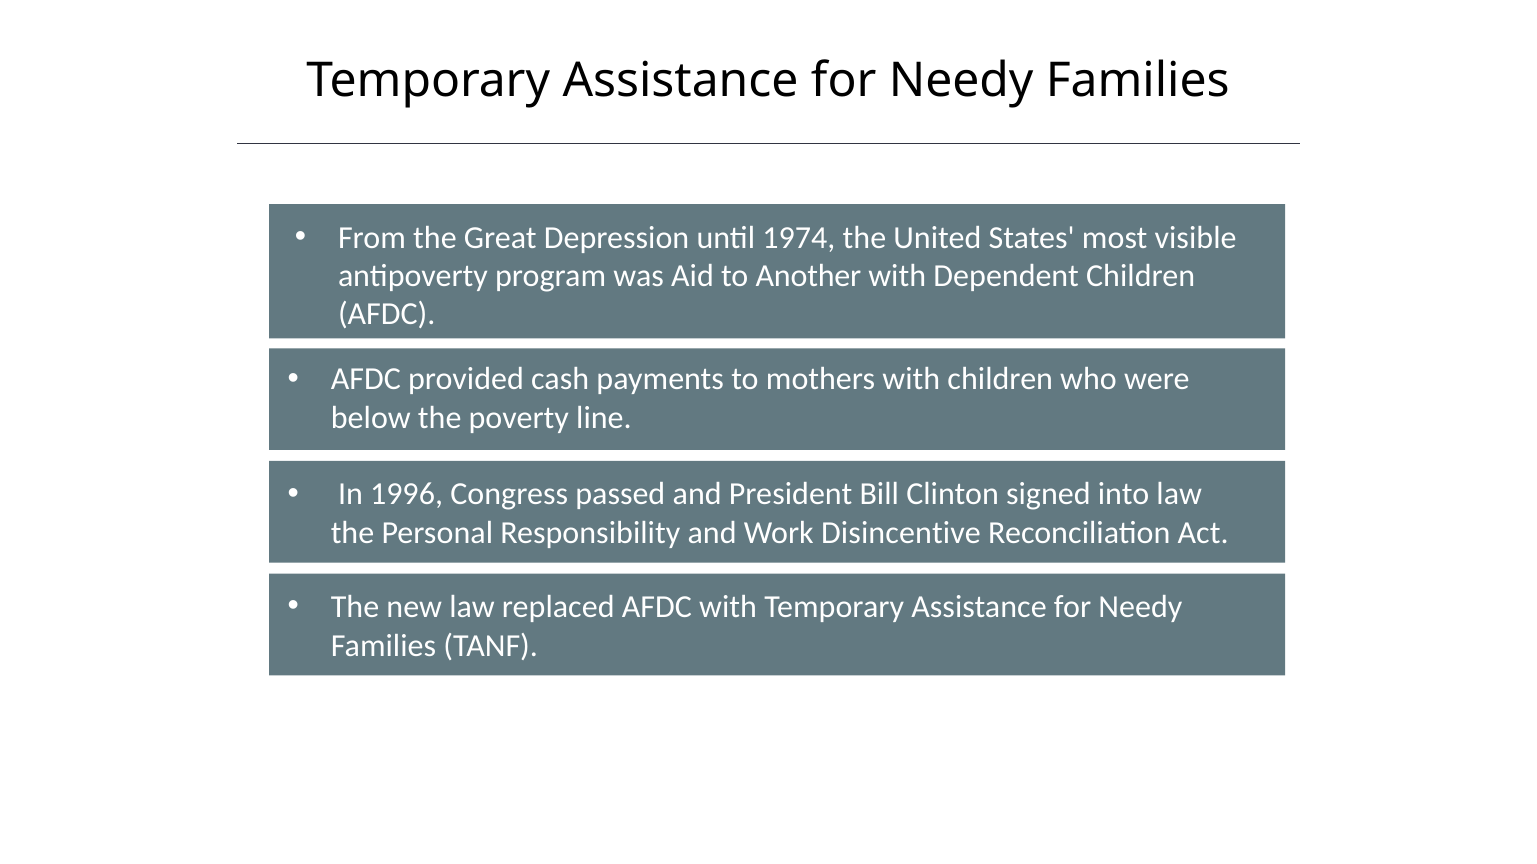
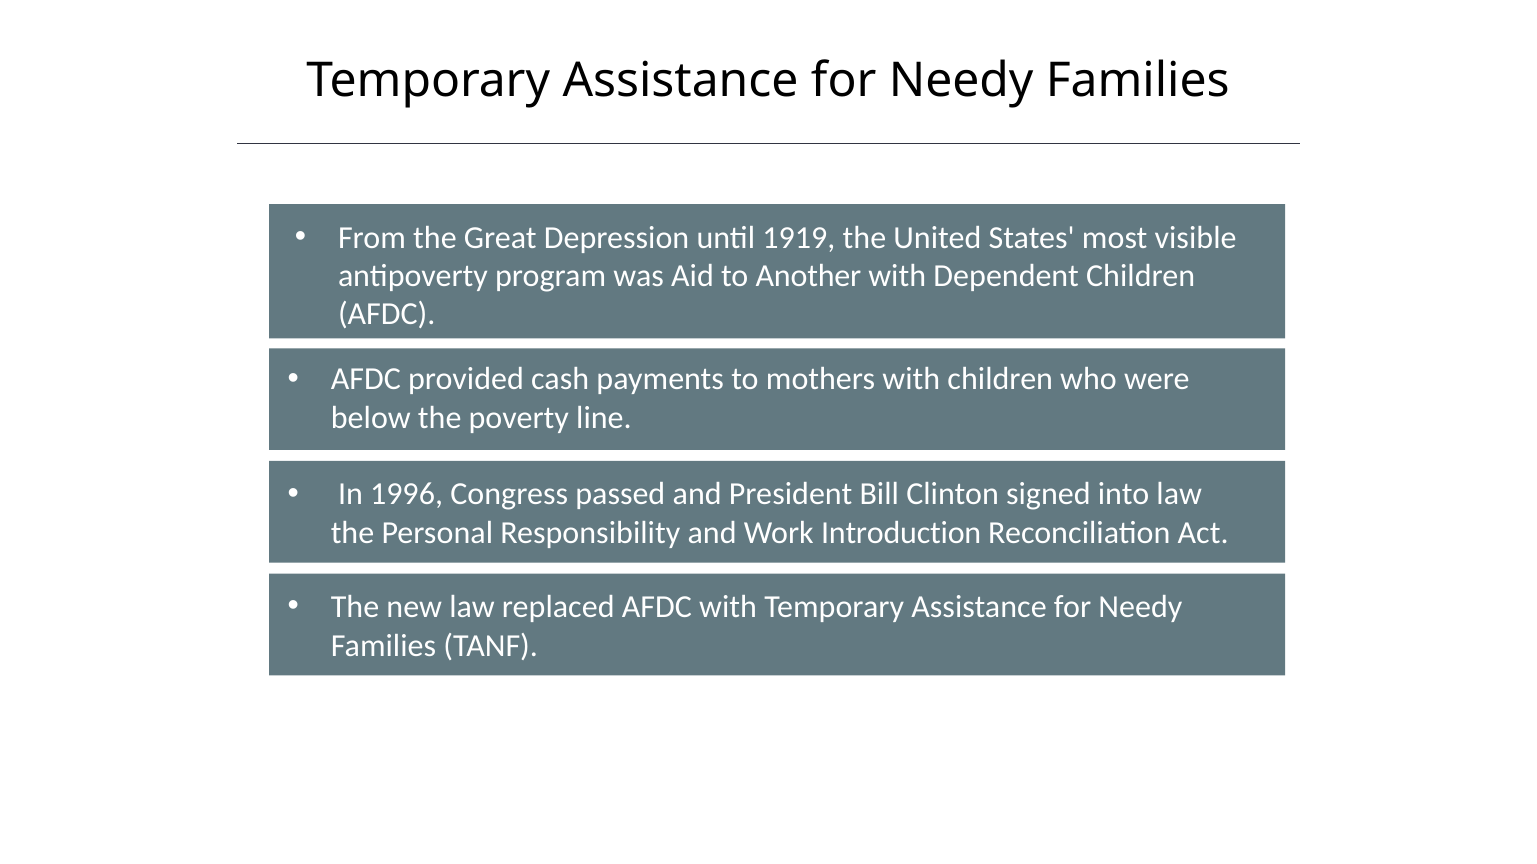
1974: 1974 -> 1919
Disincentive: Disincentive -> Introduction
